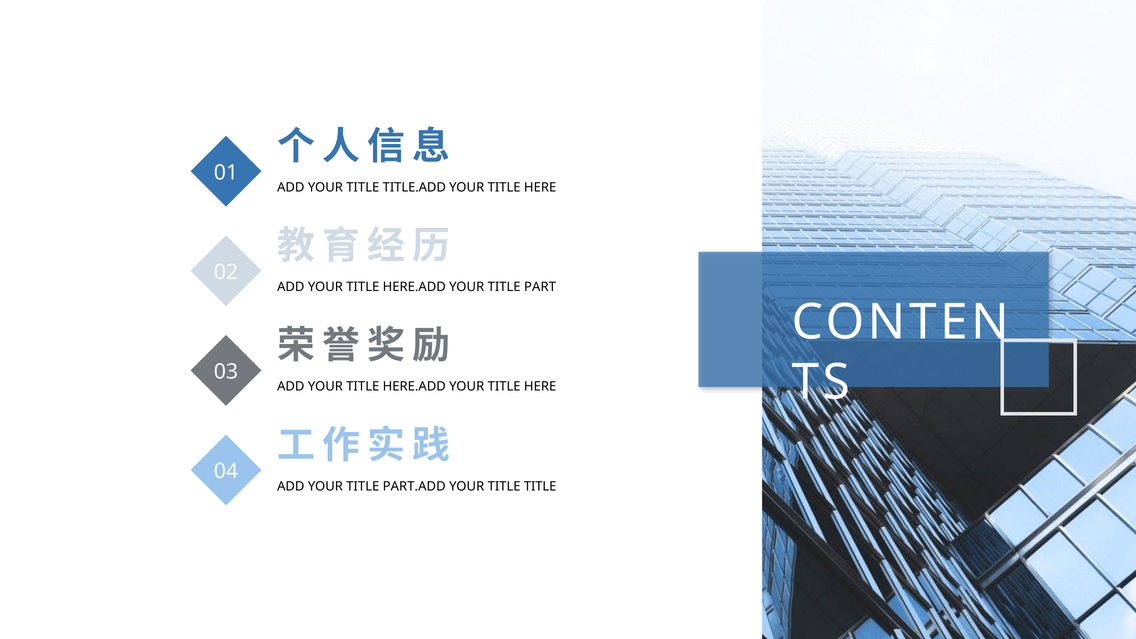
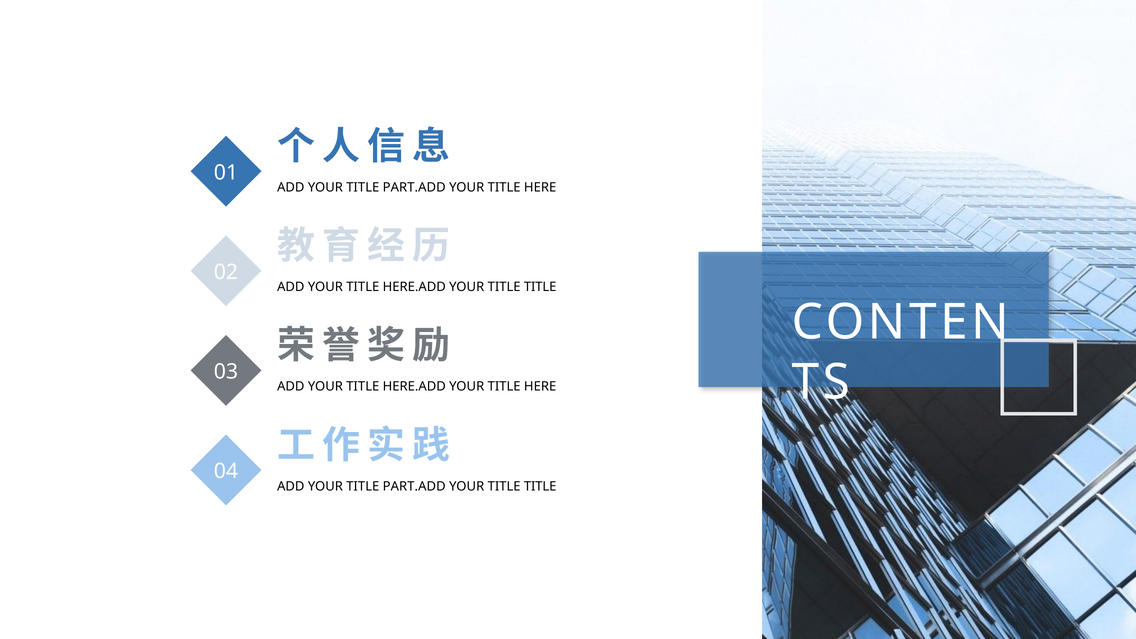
TITLE.ADD at (414, 187): TITLE.ADD -> PART.ADD
HERE.ADD YOUR TITLE PART: PART -> TITLE
